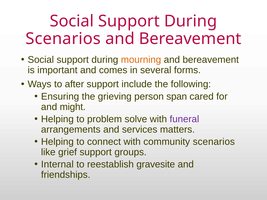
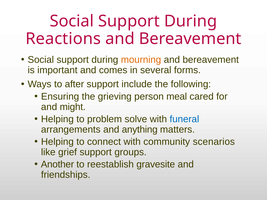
Scenarios at (63, 39): Scenarios -> Reactions
span: span -> meal
funeral colour: purple -> blue
services: services -> anything
Internal: Internal -> Another
